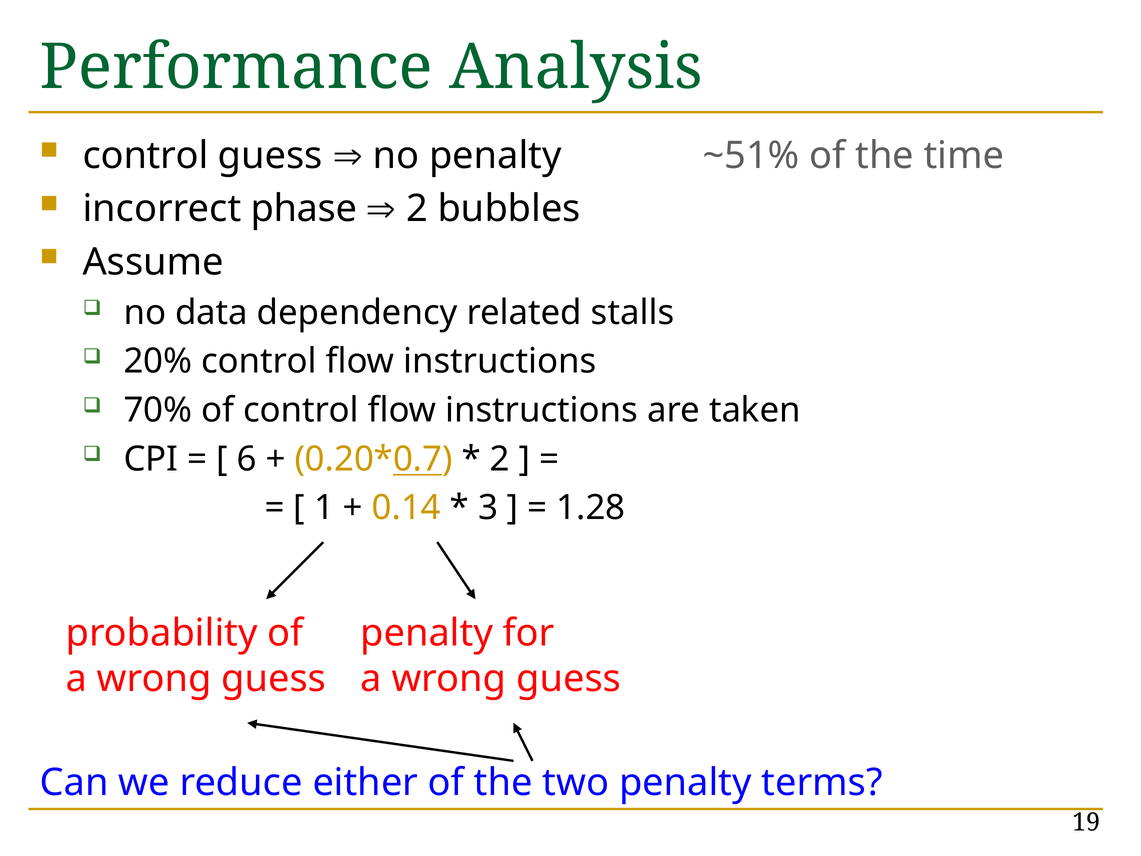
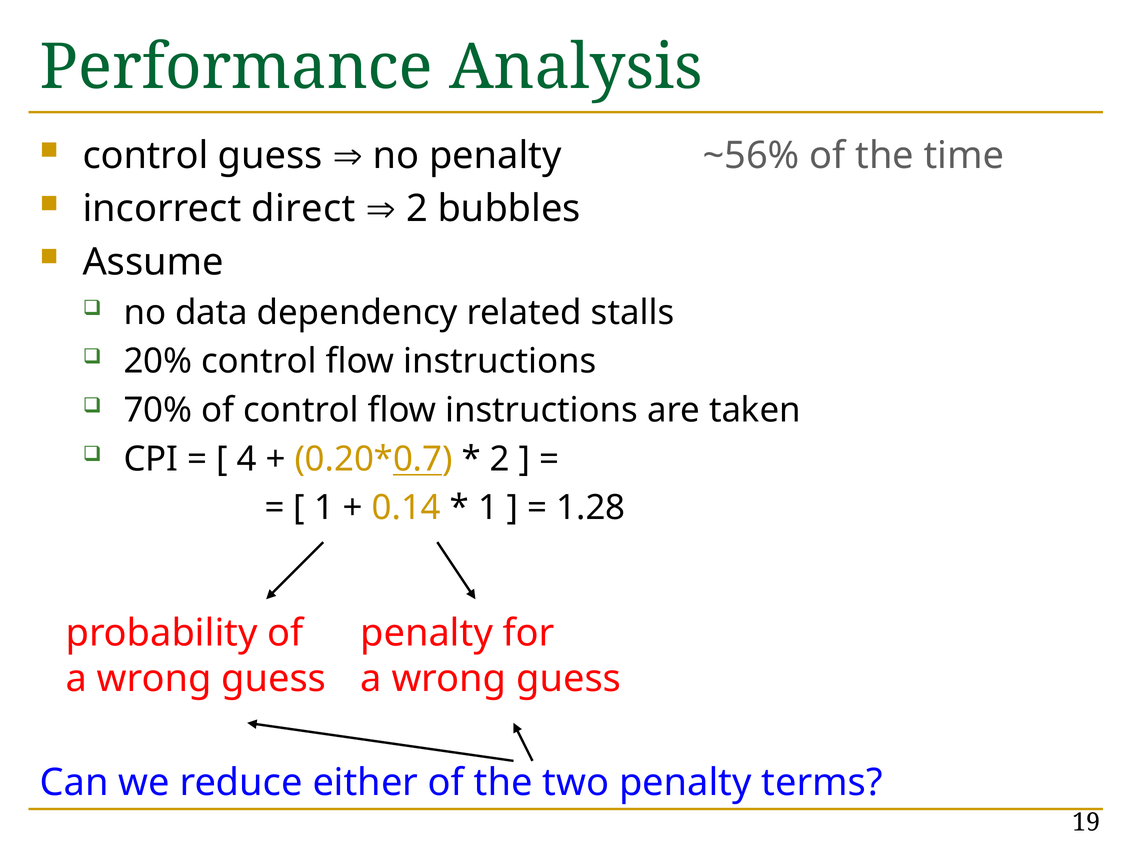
~51%: ~51% -> ~56%
phase: phase -> direct
6: 6 -> 4
3 at (488, 508): 3 -> 1
